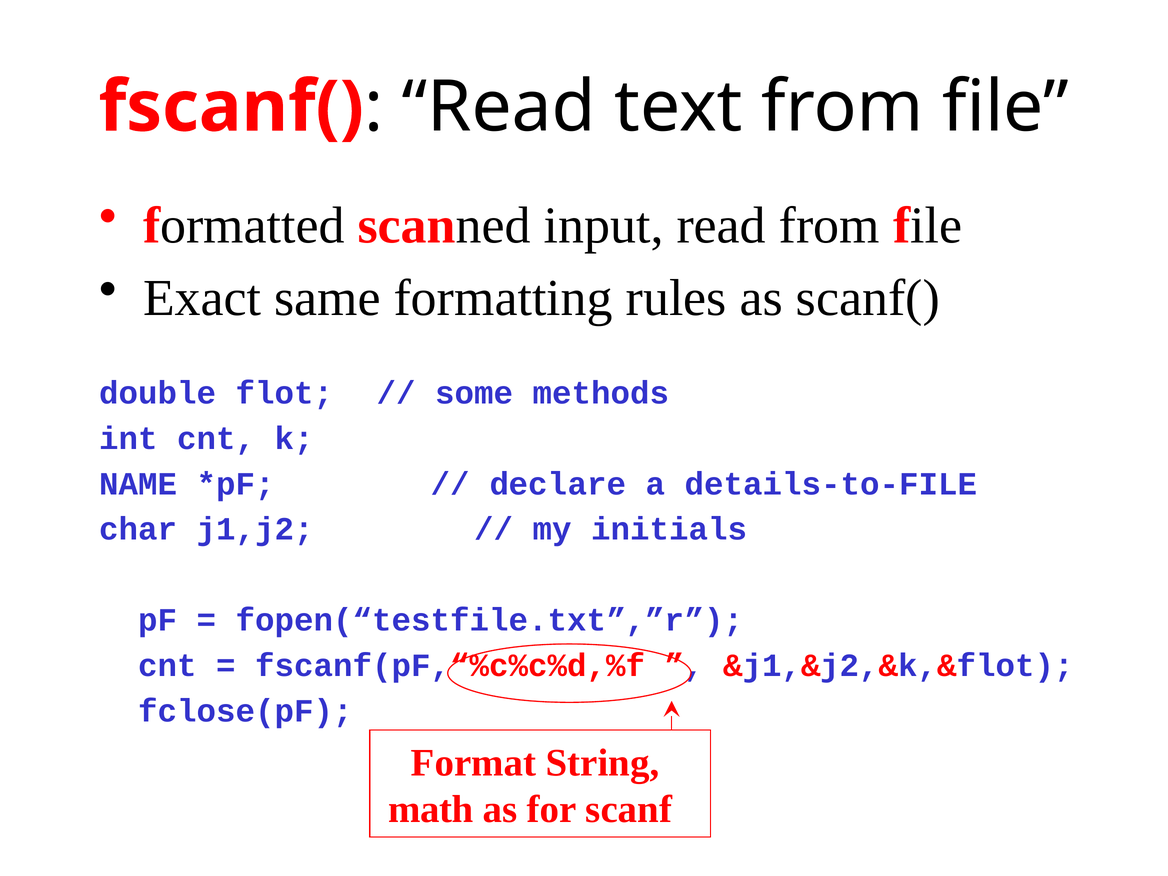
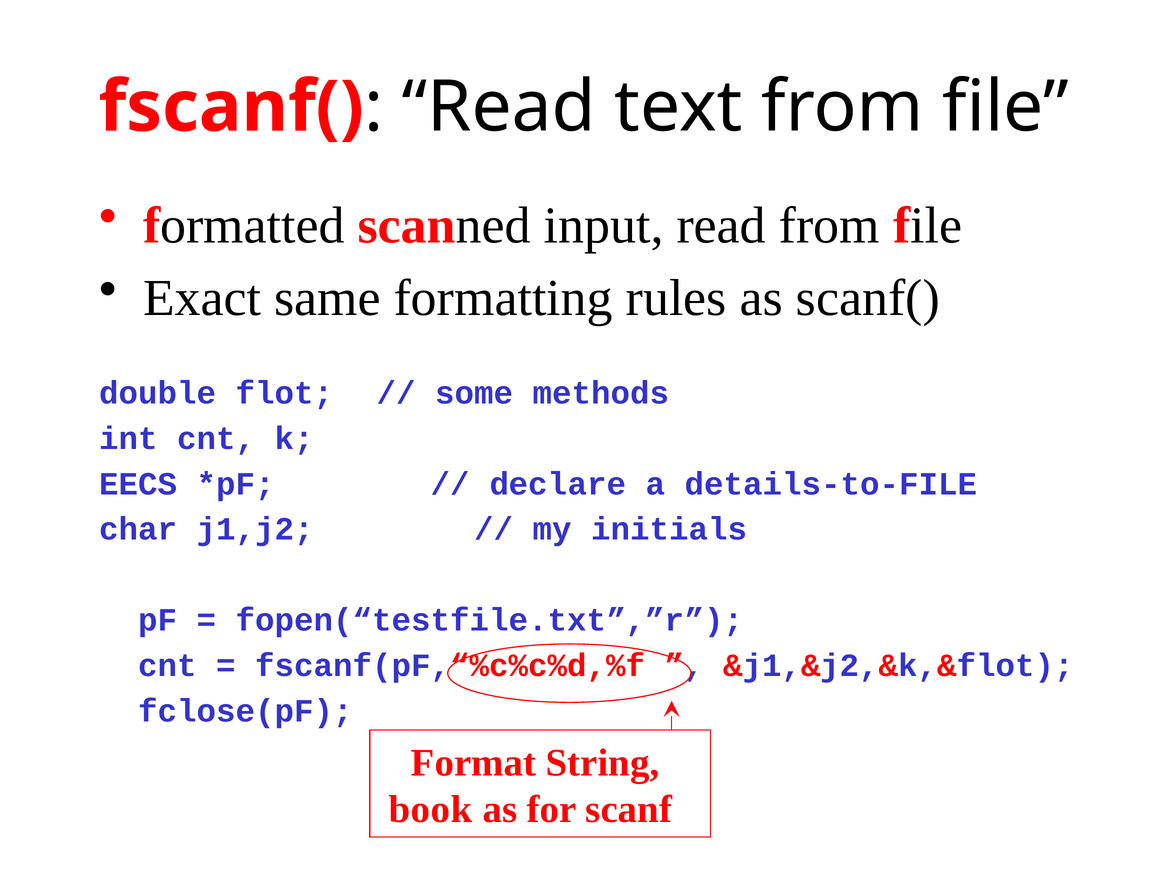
NAME: NAME -> EECS
math: math -> book
